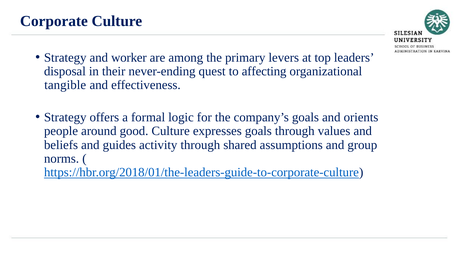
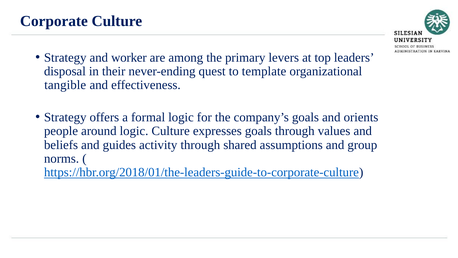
affecting: affecting -> template
around good: good -> logic
